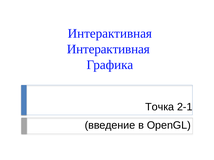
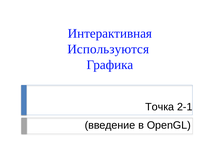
Интерактивная at (108, 49): Интерактивная -> Используются
